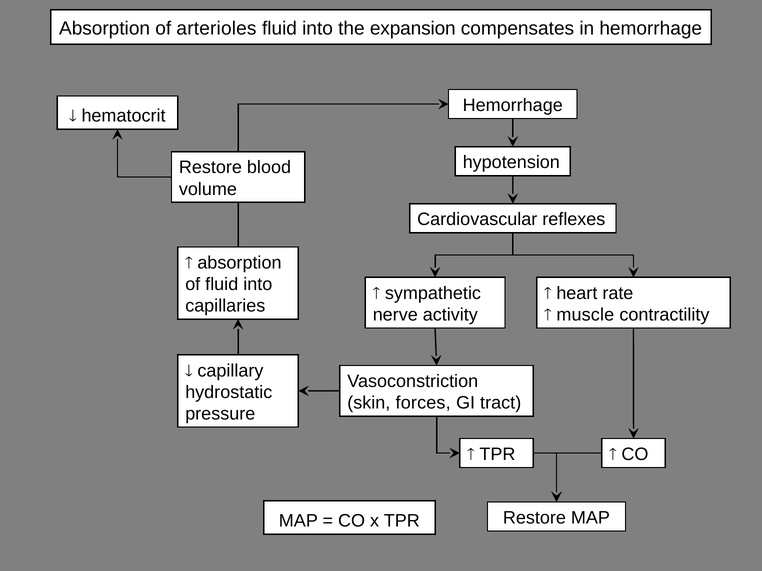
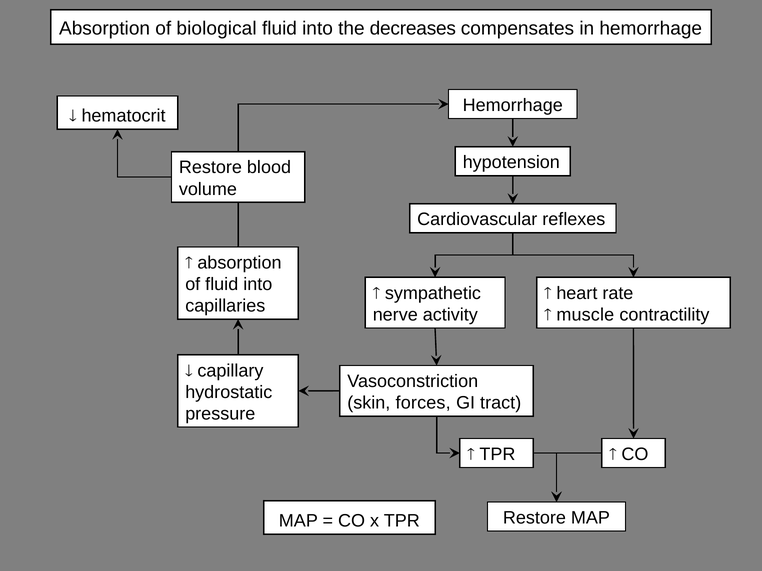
arterioles: arterioles -> biological
expansion: expansion -> decreases
